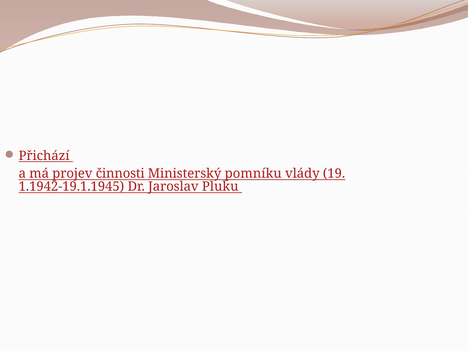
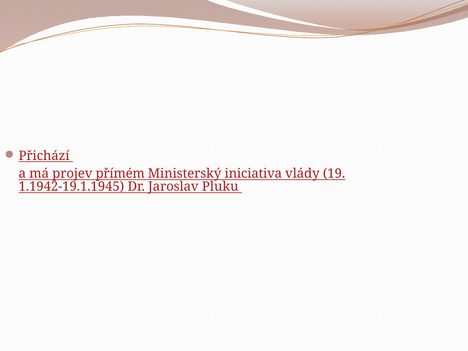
činnosti: činnosti -> přímém
pomníku: pomníku -> iniciativa
